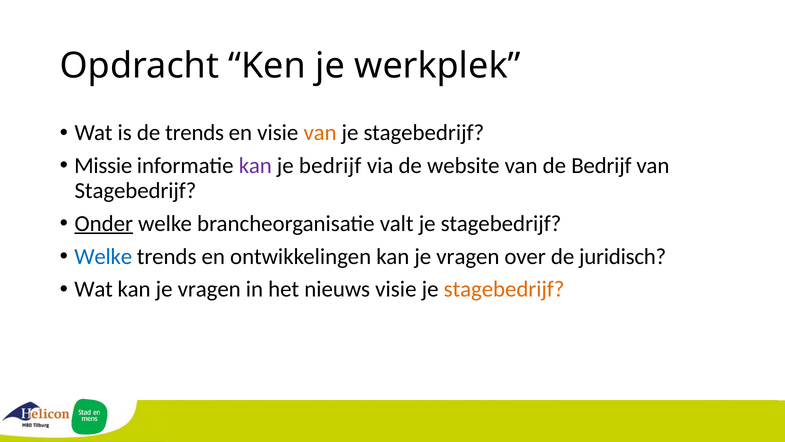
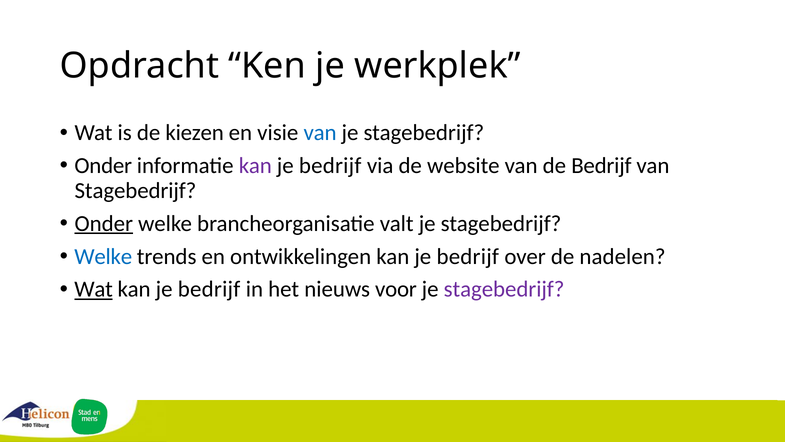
de trends: trends -> kiezen
van at (320, 133) colour: orange -> blue
Missie at (103, 166): Missie -> Onder
ontwikkelingen kan je vragen: vragen -> bedrijf
juridisch: juridisch -> nadelen
Wat at (94, 289) underline: none -> present
vragen at (209, 289): vragen -> bedrijf
nieuws visie: visie -> voor
stagebedrijf at (504, 289) colour: orange -> purple
